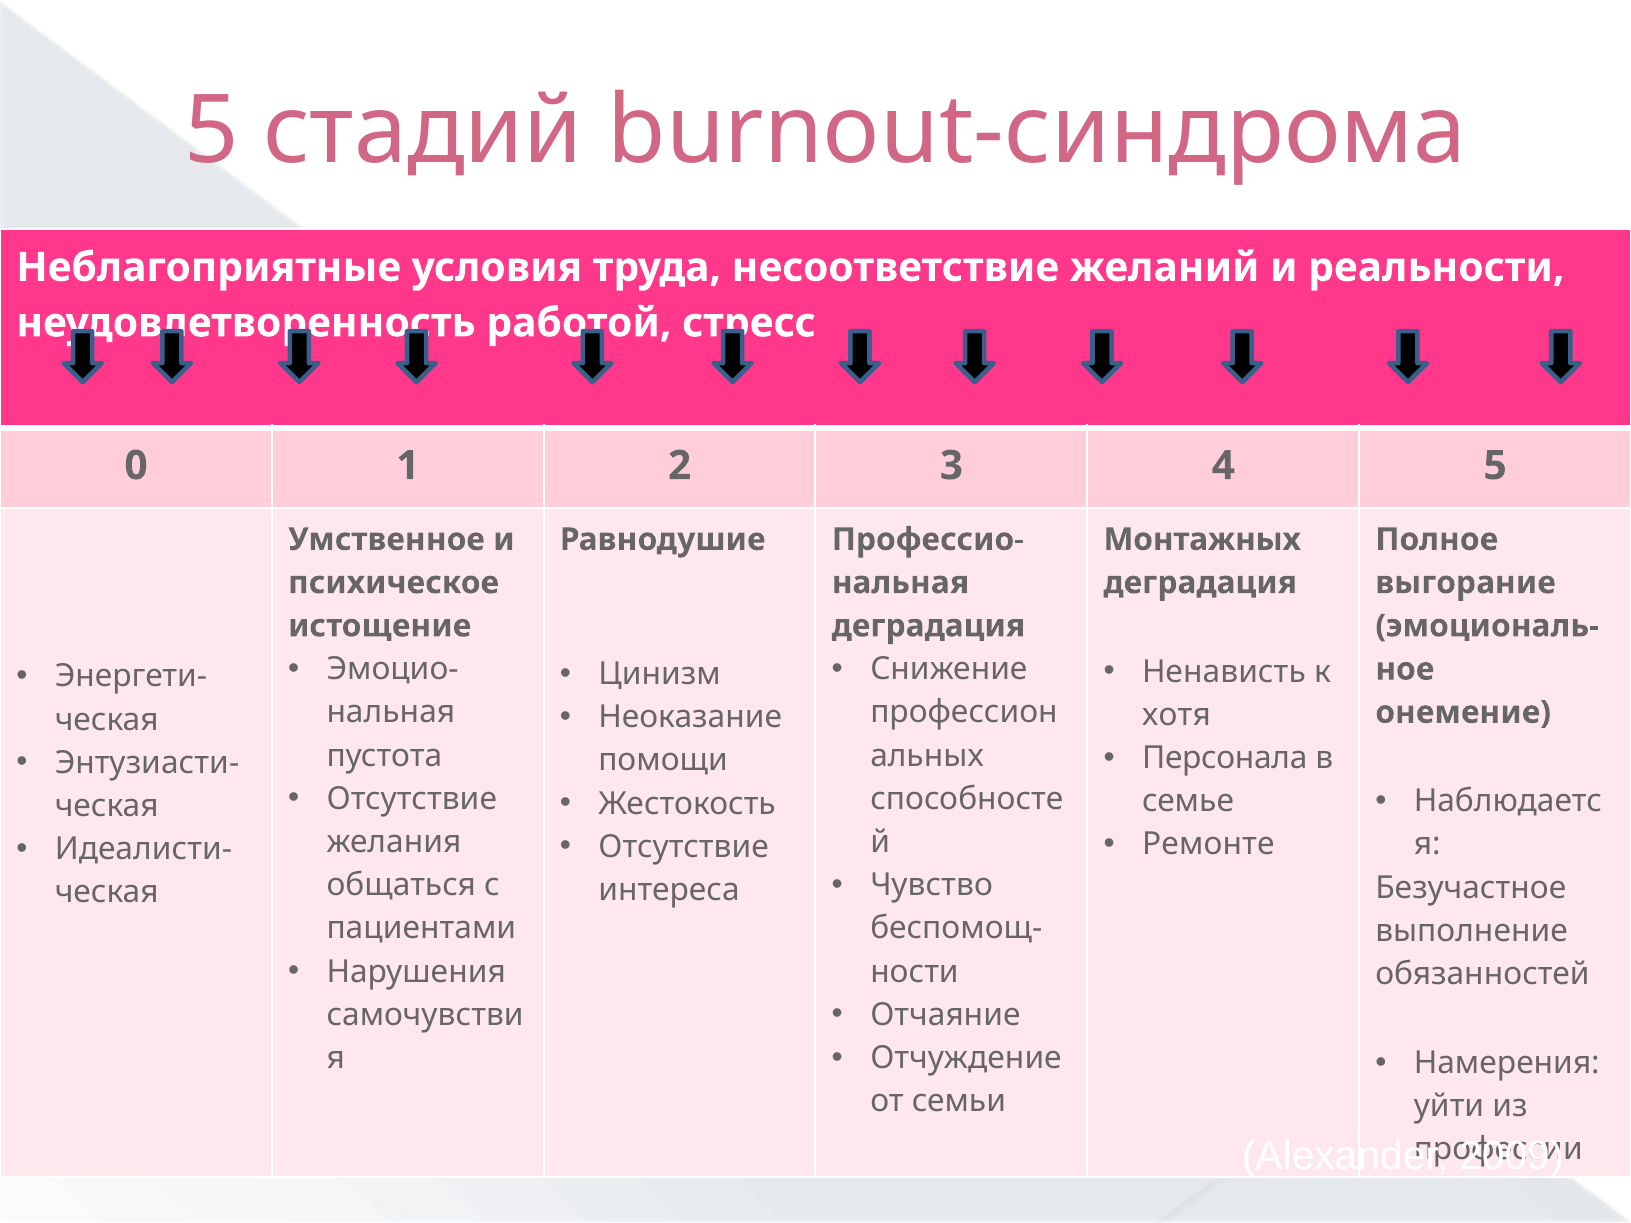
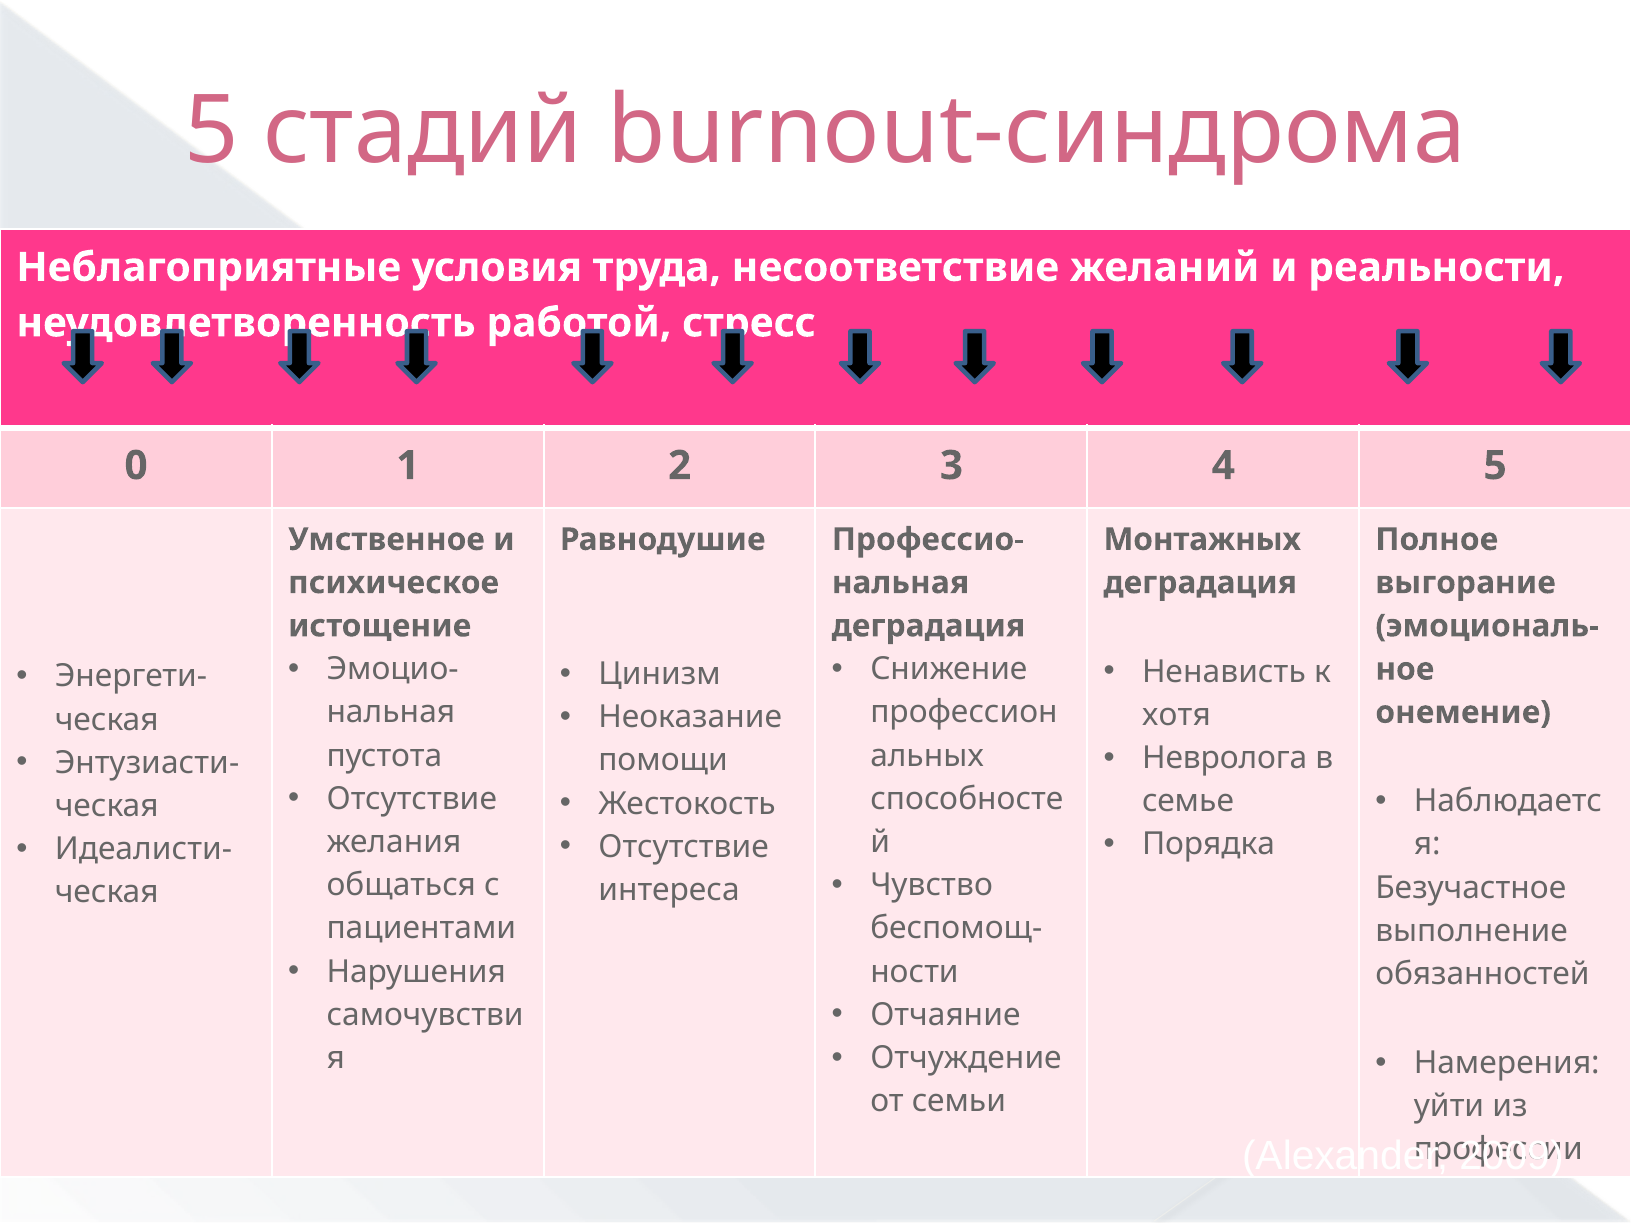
Персонала: Персонала -> Невролога
Ремонте: Ремонте -> Порядка
